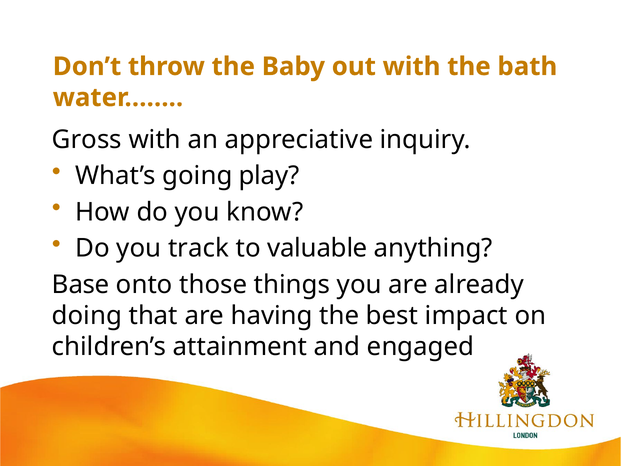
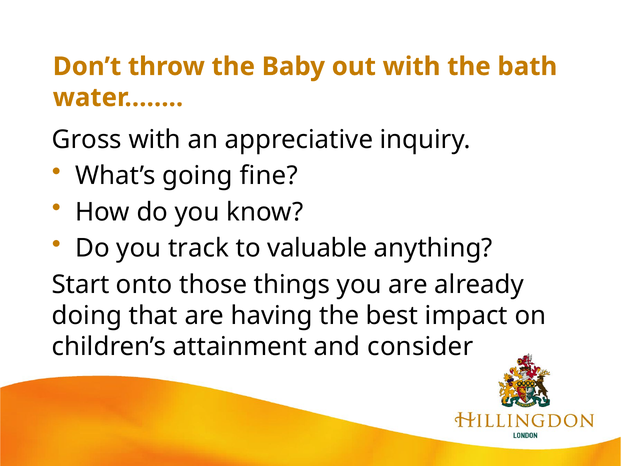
play: play -> fine
Base: Base -> Start
engaged: engaged -> consider
